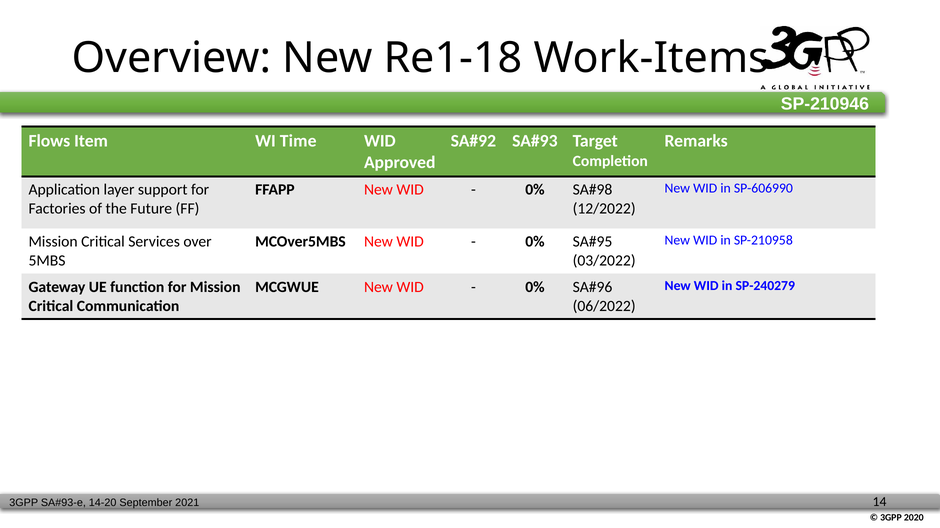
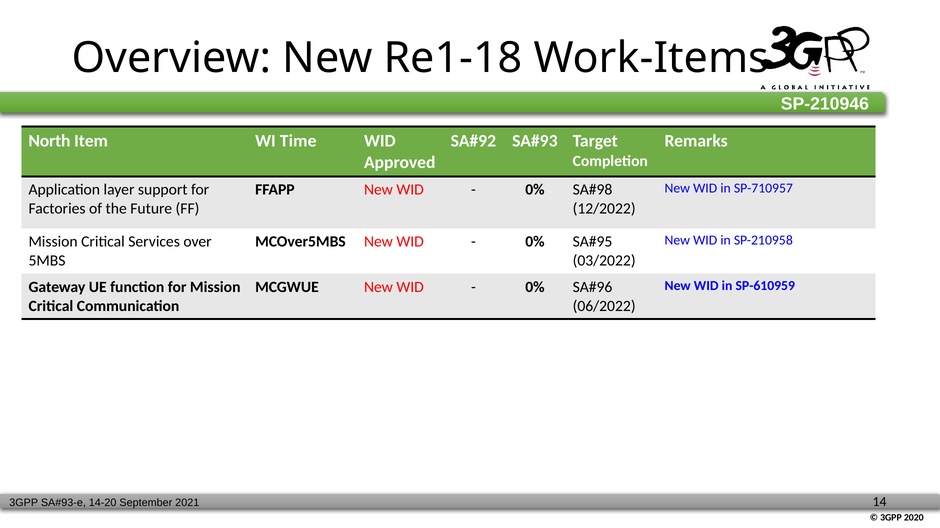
Flows: Flows -> North
SP-606990: SP-606990 -> SP-710957
SP-240279: SP-240279 -> SP-610959
